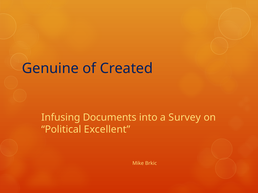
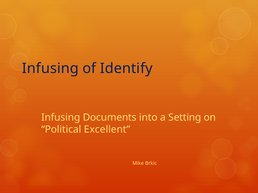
Genuine at (50, 69): Genuine -> Infusing
Created: Created -> Identify
Survey: Survey -> Setting
